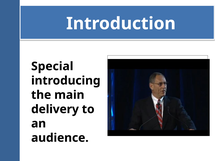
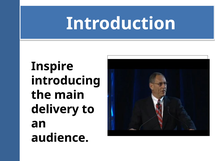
Special: Special -> Inspire
